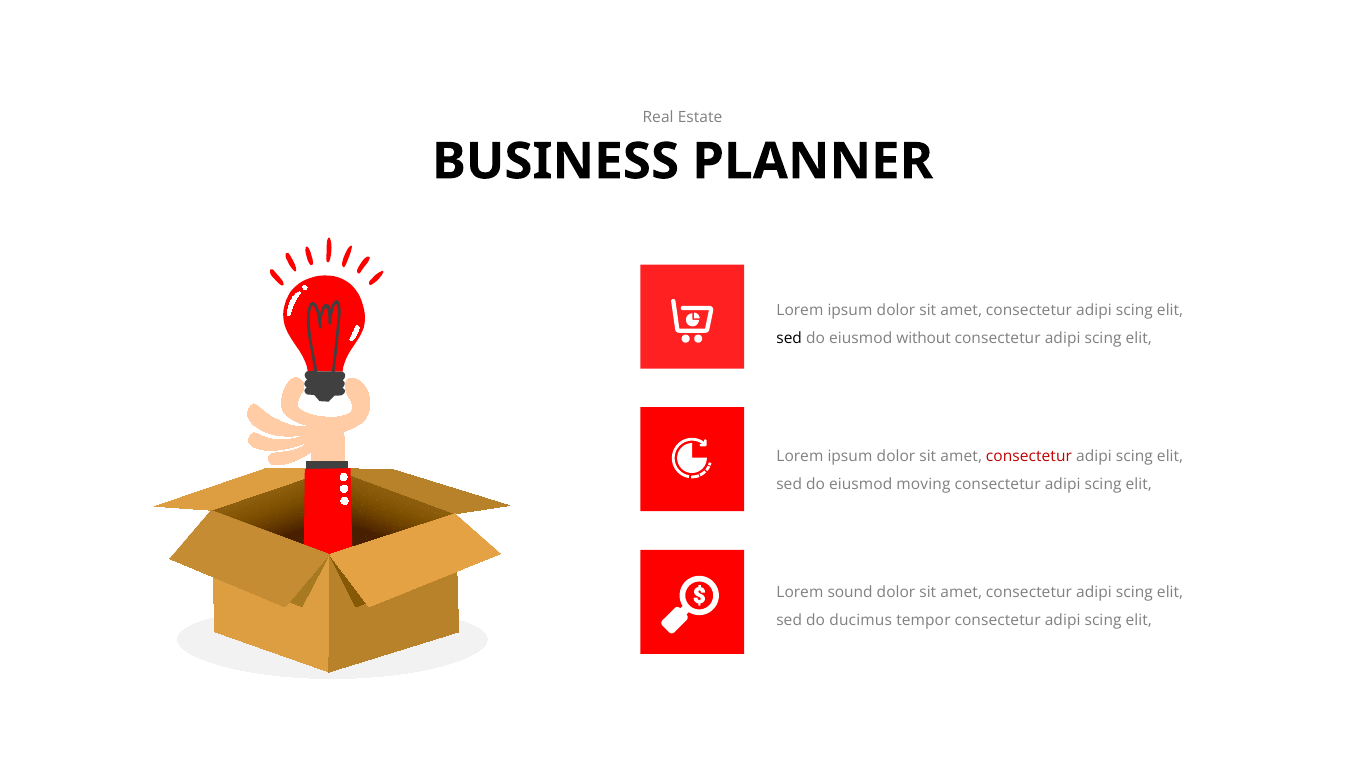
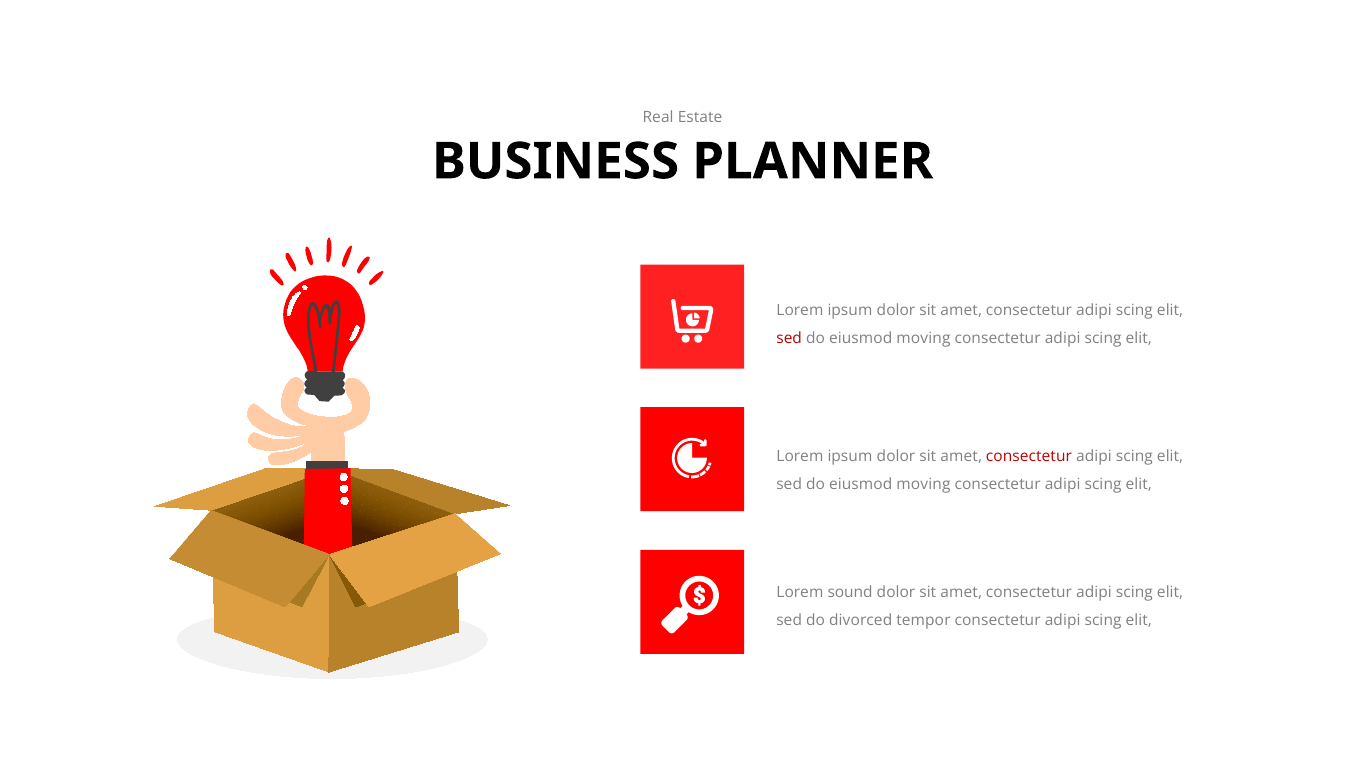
sed at (789, 338) colour: black -> red
without at (924, 338): without -> moving
ducimus: ducimus -> divorced
